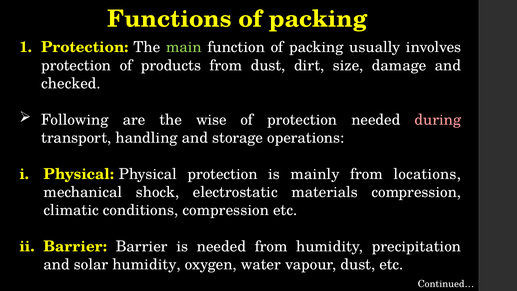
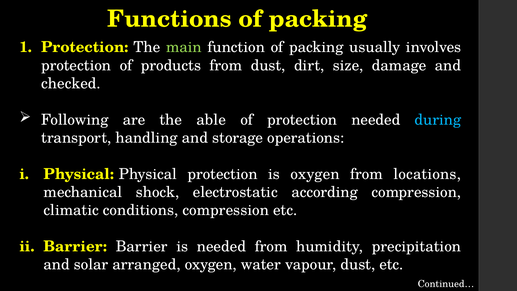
wise: wise -> able
during colour: pink -> light blue
is mainly: mainly -> oxygen
materials: materials -> according
solar humidity: humidity -> arranged
